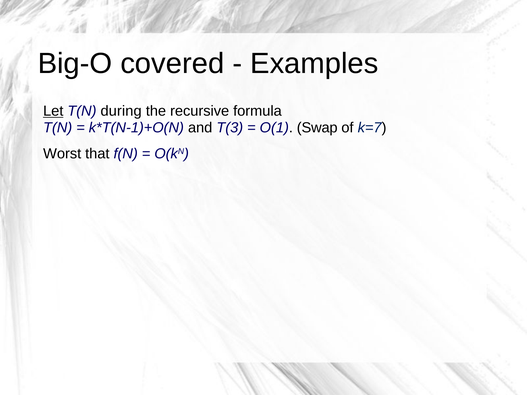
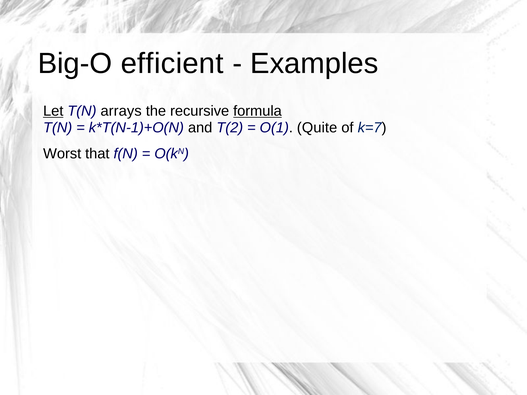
covered: covered -> efficient
during: during -> arrays
formula underline: none -> present
T(3: T(3 -> T(2
Swap: Swap -> Quite
